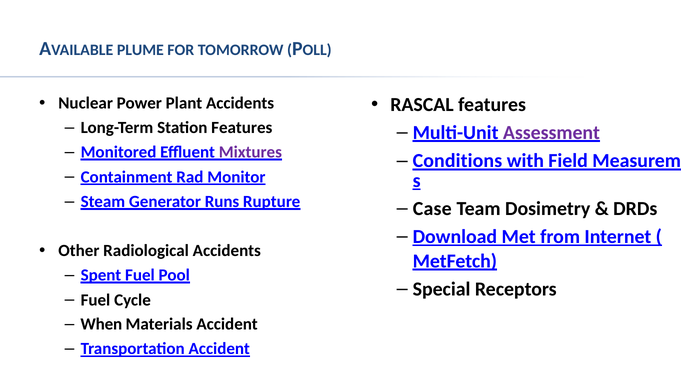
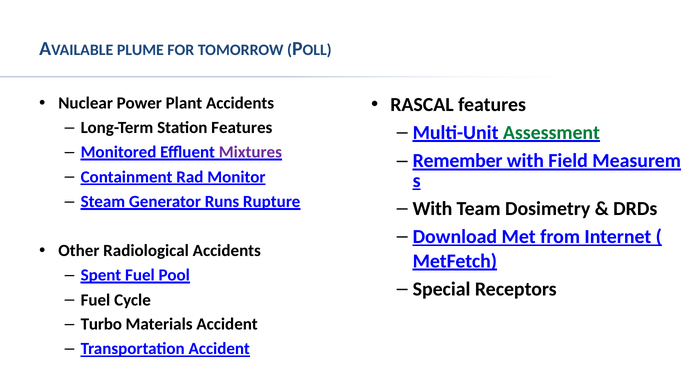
Assessment colour: purple -> green
Conditions: Conditions -> Remember
Case at (432, 209): Case -> With
When: When -> Turbo
